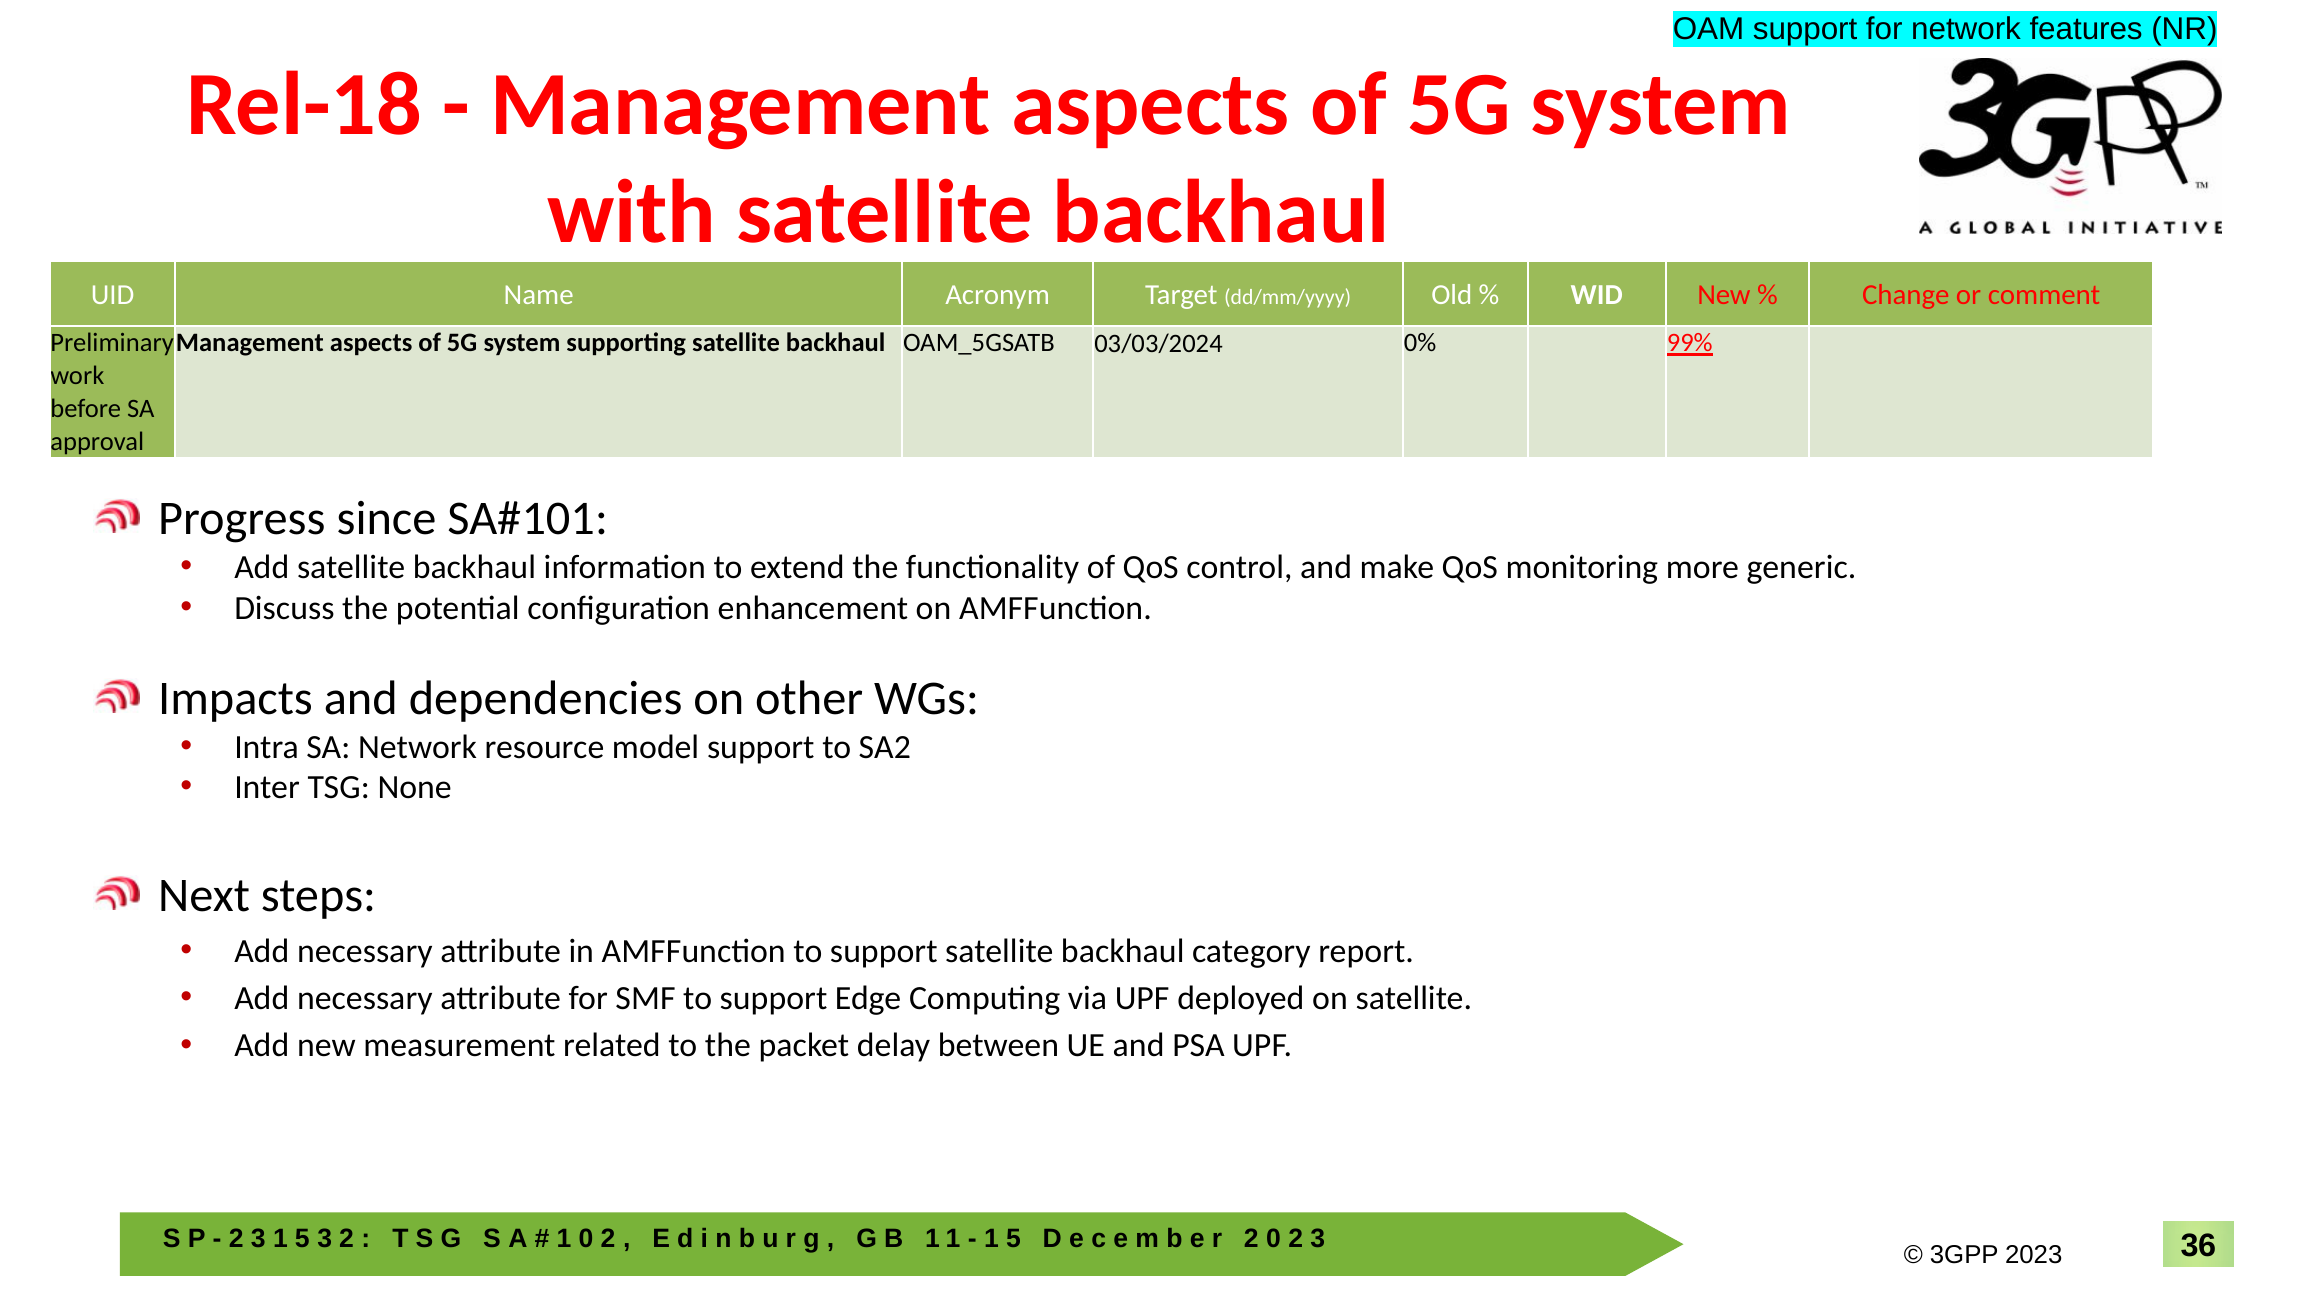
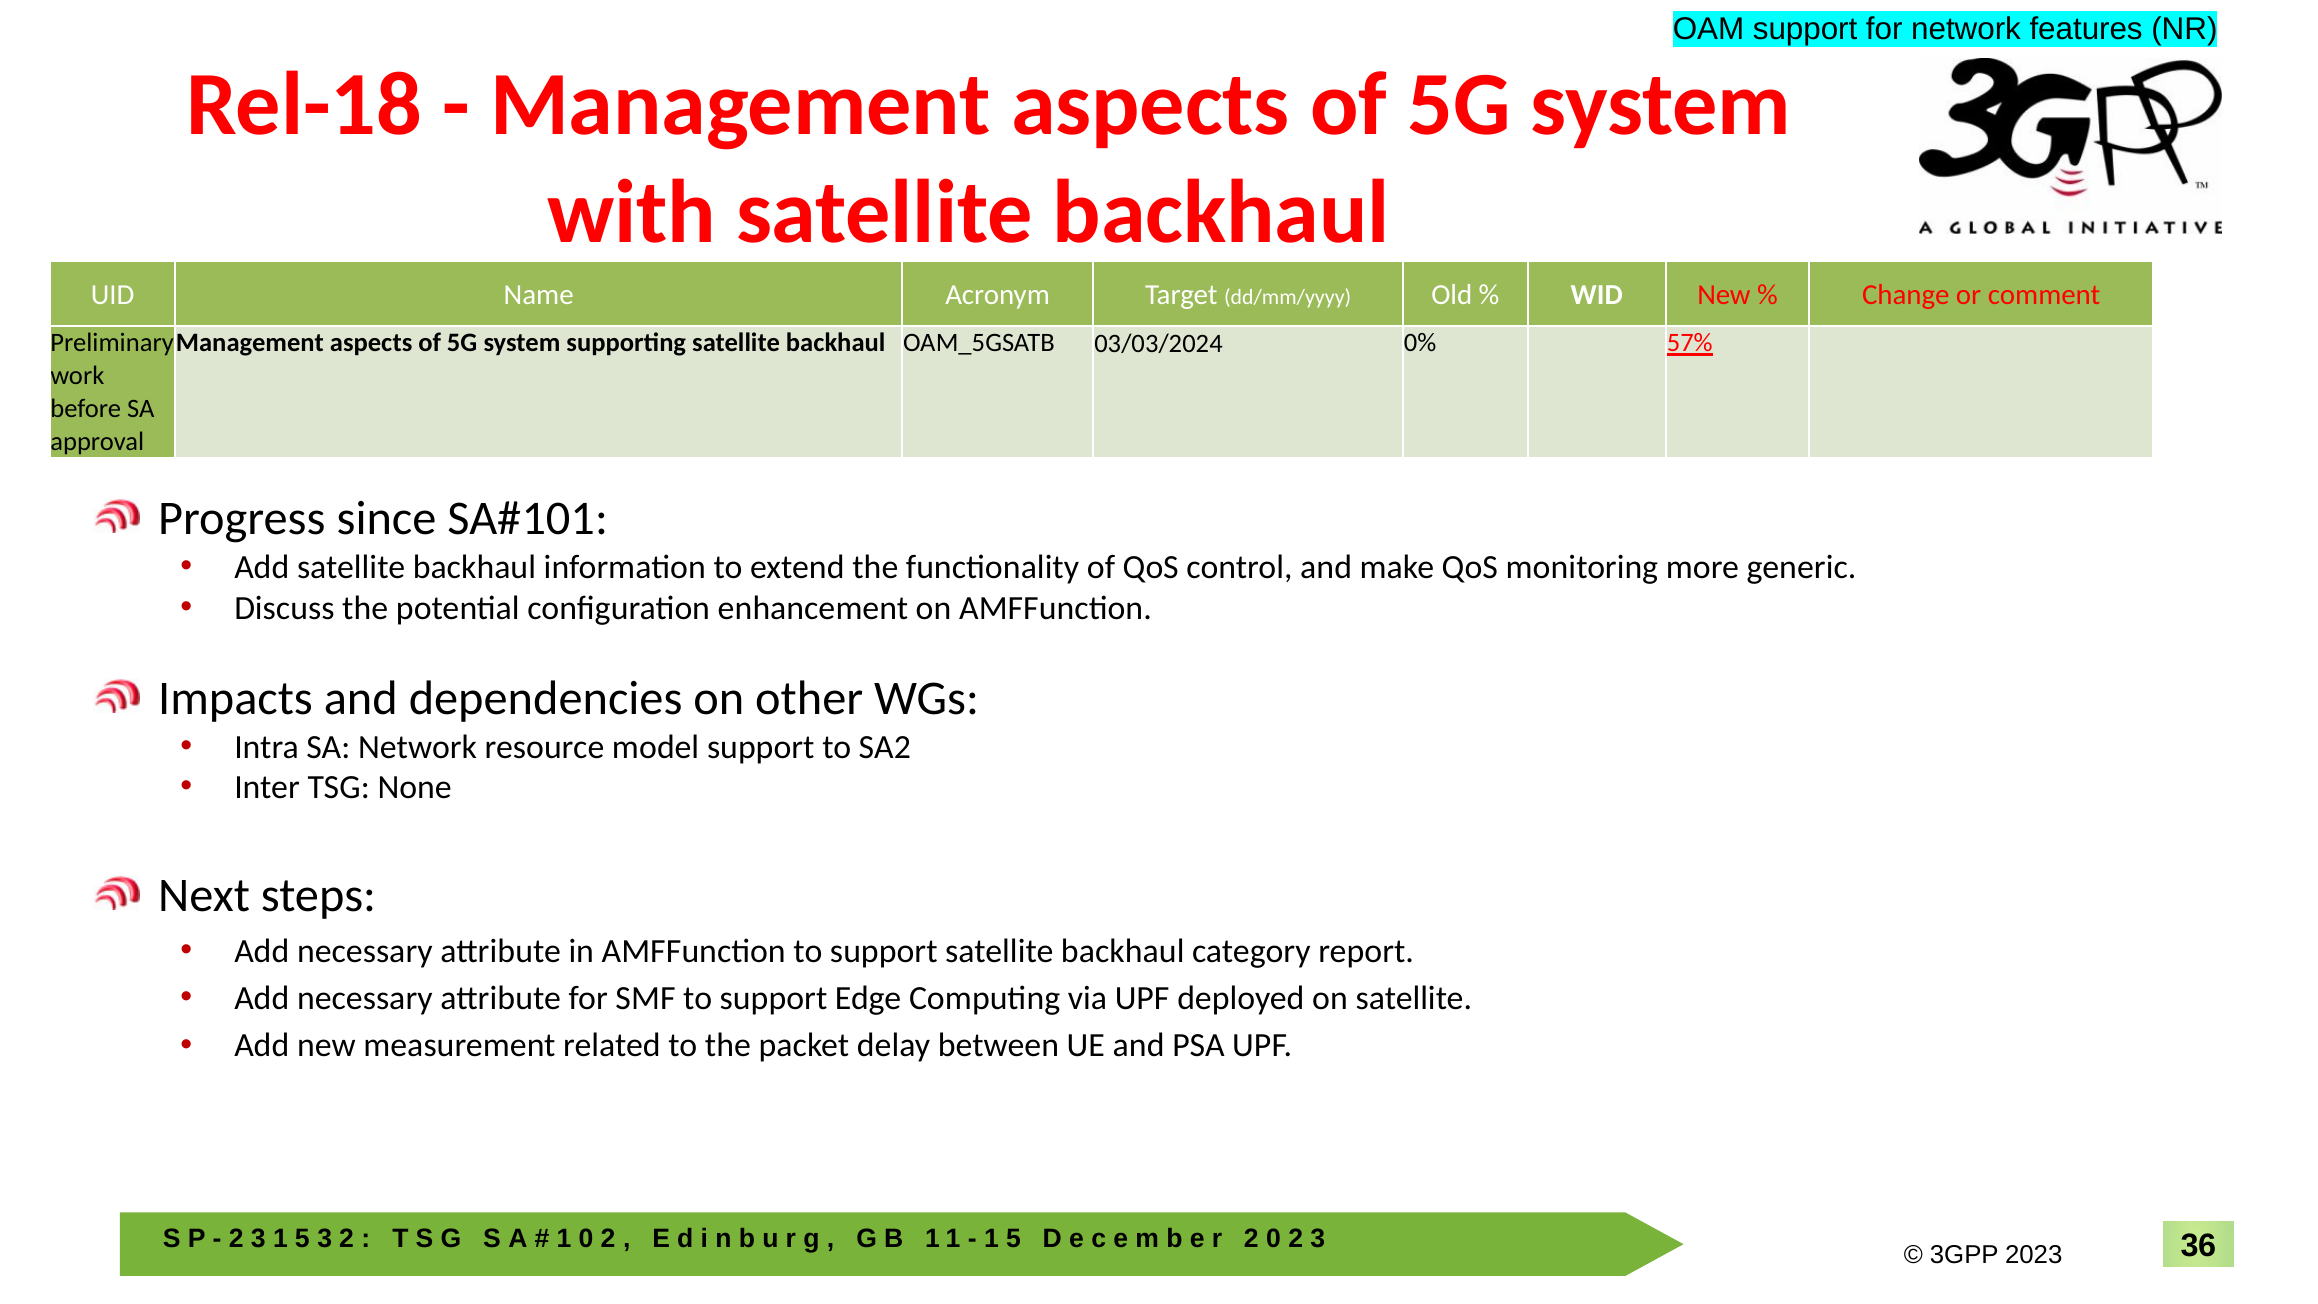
99%: 99% -> 57%
